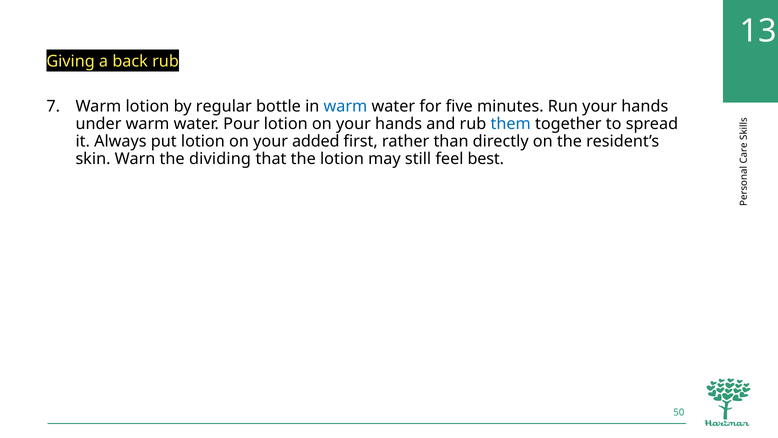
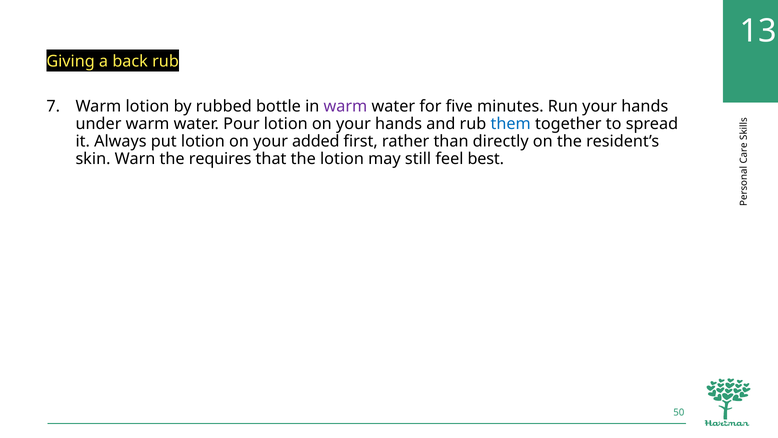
regular: regular -> rubbed
warm at (345, 106) colour: blue -> purple
dividing: dividing -> requires
